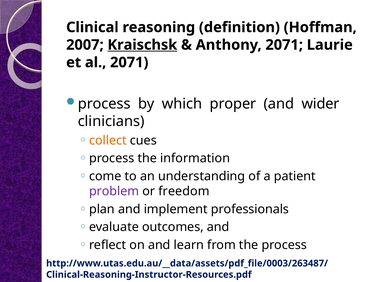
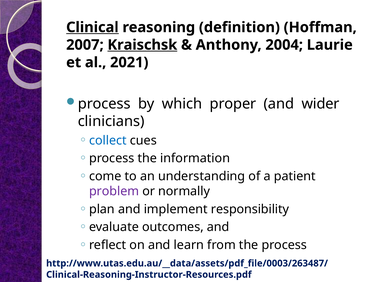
Clinical underline: none -> present
Anthony 2071: 2071 -> 2004
al 2071: 2071 -> 2021
collect colour: orange -> blue
freedom: freedom -> normally
professionals: professionals -> responsibility
